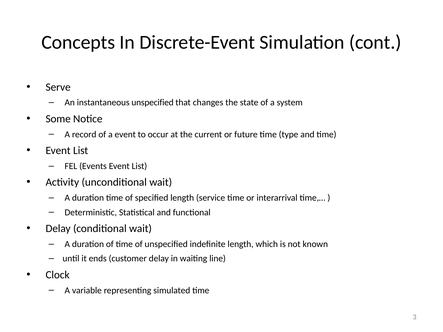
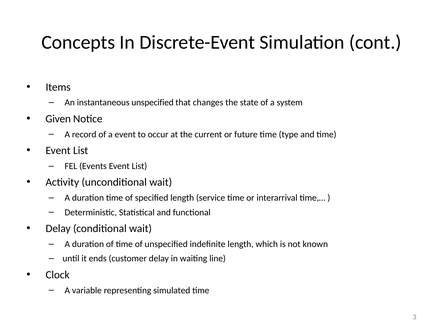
Serve: Serve -> Items
Some: Some -> Given
